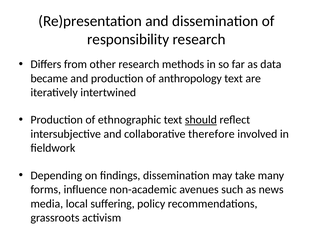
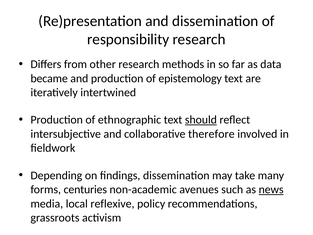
anthropology: anthropology -> epistemology
influence: influence -> centuries
news underline: none -> present
suffering: suffering -> reflexive
